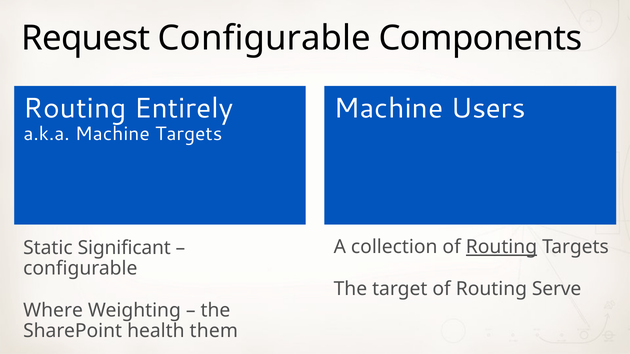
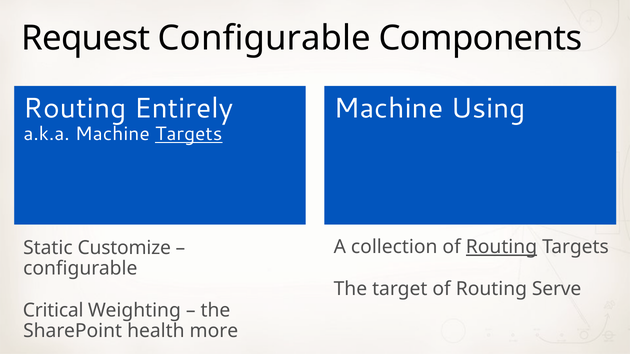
Users: Users -> Using
Targets at (189, 134) underline: none -> present
Significant: Significant -> Customize
Where: Where -> Critical
them: them -> more
